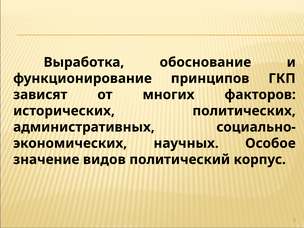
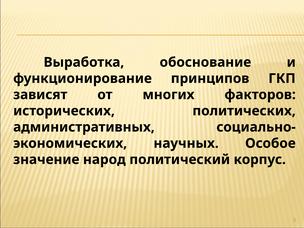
видов: видов -> народ
